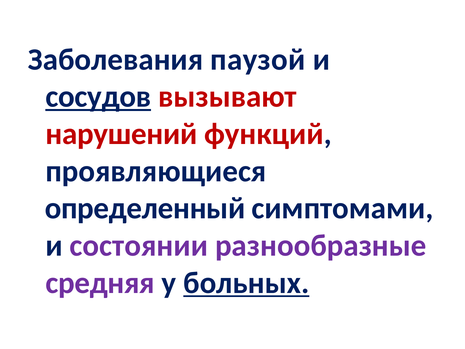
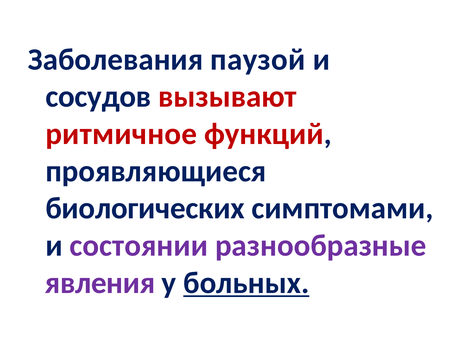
сосудов underline: present -> none
нарушений: нарушений -> ритмичное
определенный: определенный -> биологических
средняя: средняя -> явления
